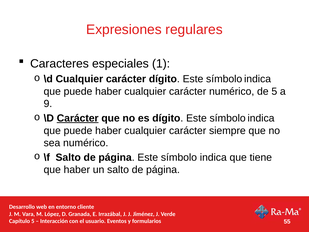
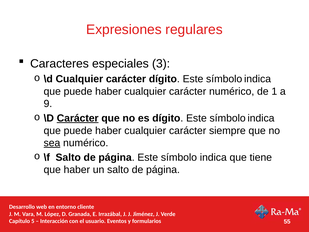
1: 1 -> 3
de 5: 5 -> 1
sea underline: none -> present
